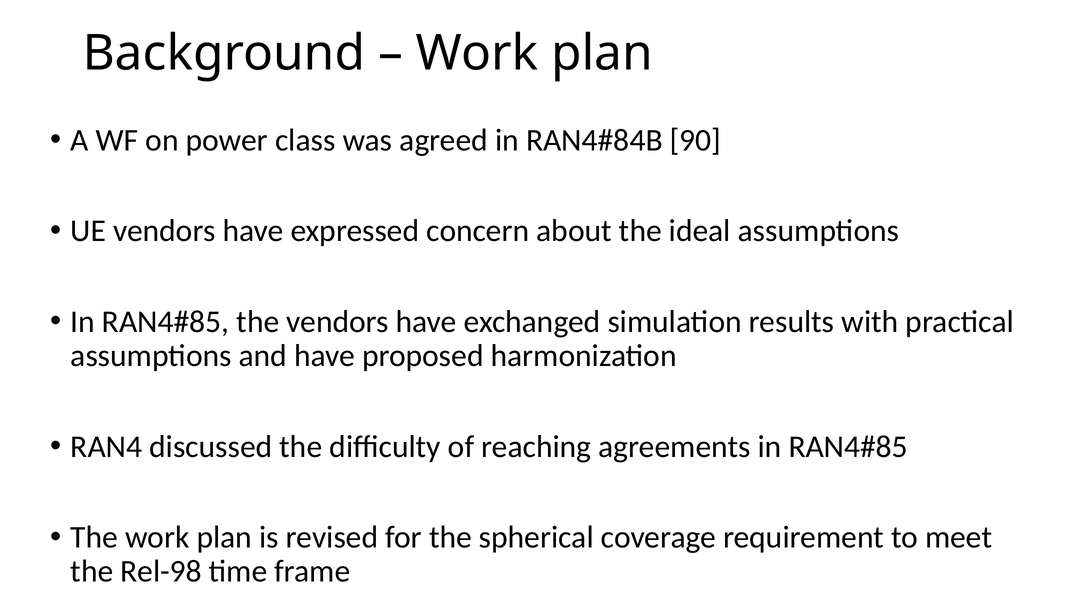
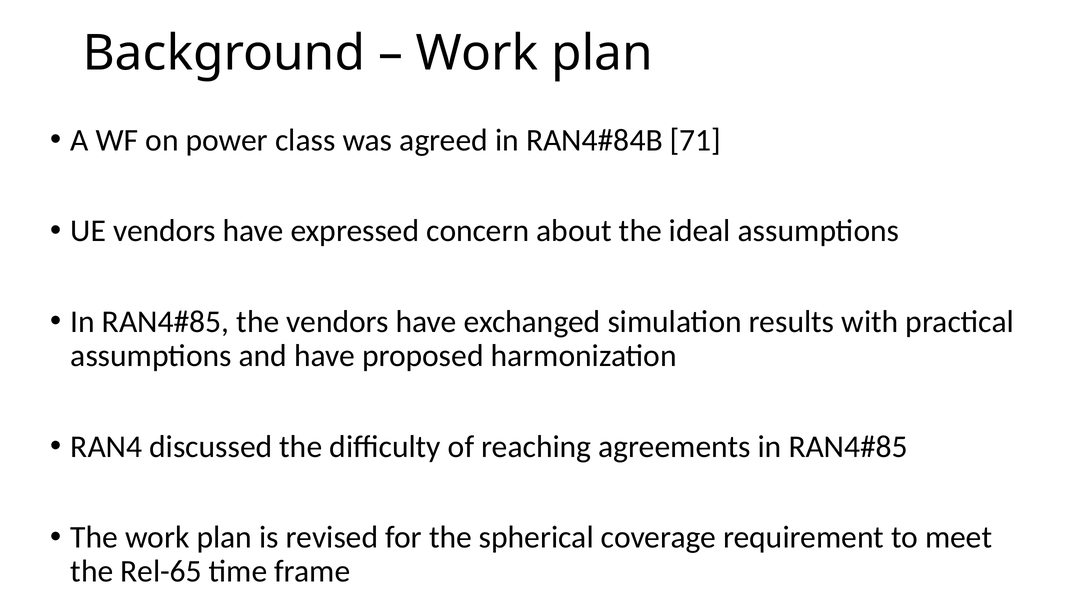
90: 90 -> 71
Rel-98: Rel-98 -> Rel-65
